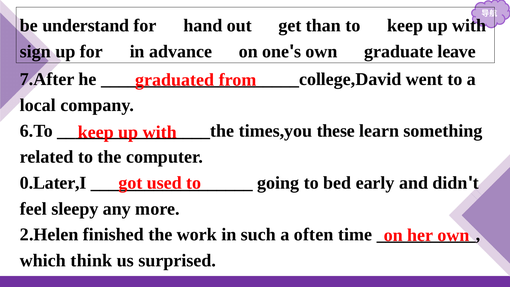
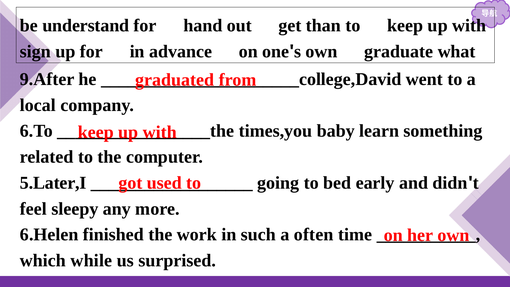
leave: leave -> what
7.After: 7.After -> 9.After
these: these -> baby
0.Later,I: 0.Later,I -> 5.Later,I
2.Helen: 2.Helen -> 6.Helen
think: think -> while
